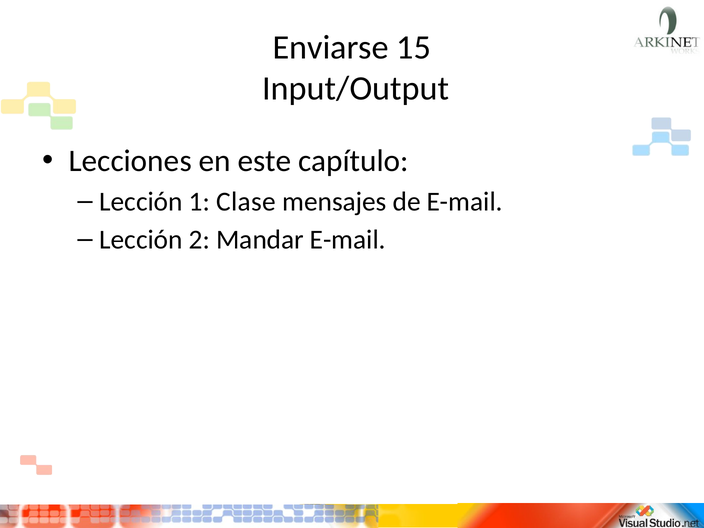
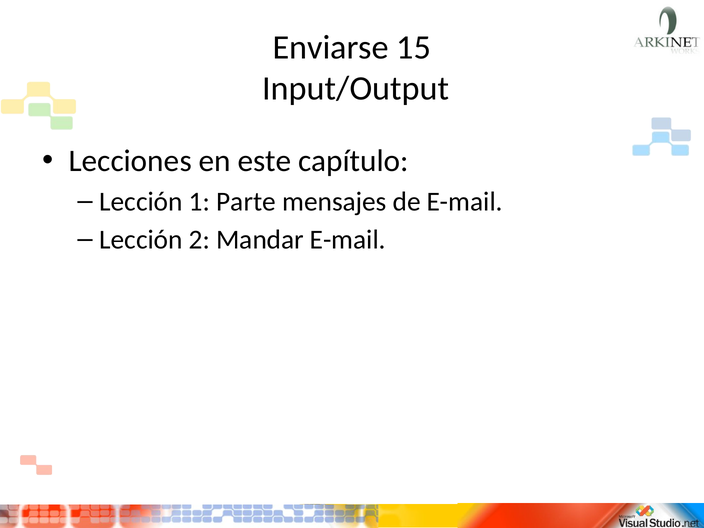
Clase: Clase -> Parte
